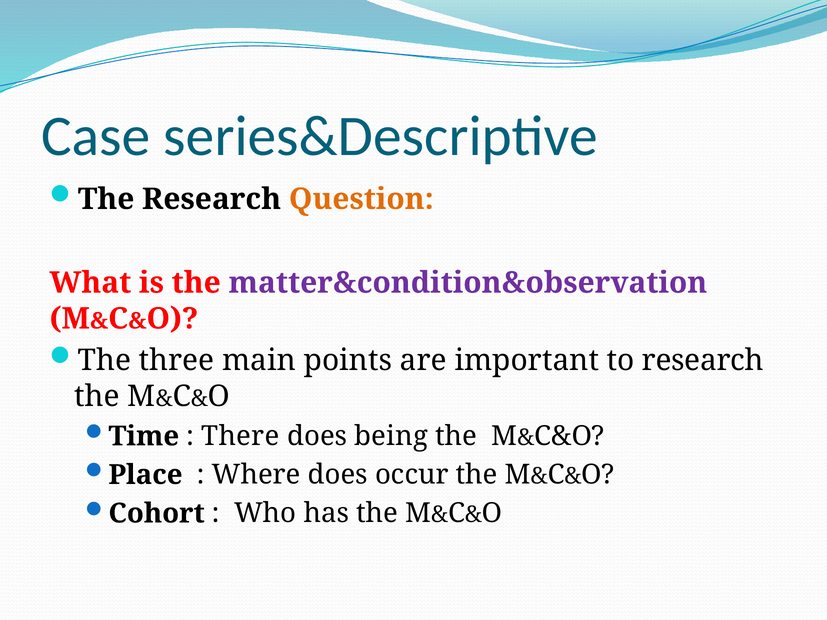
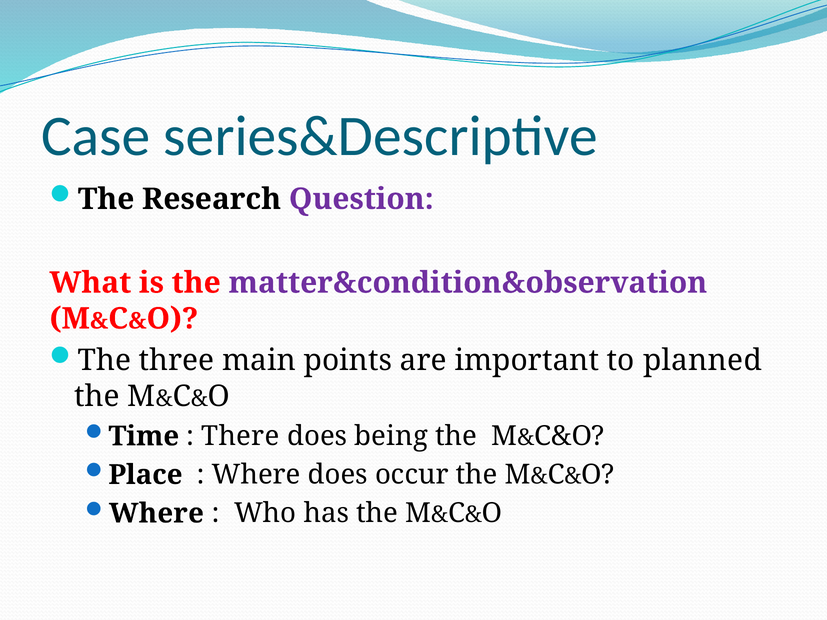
Question colour: orange -> purple
to research: research -> planned
Cohort at (157, 514): Cohort -> Where
